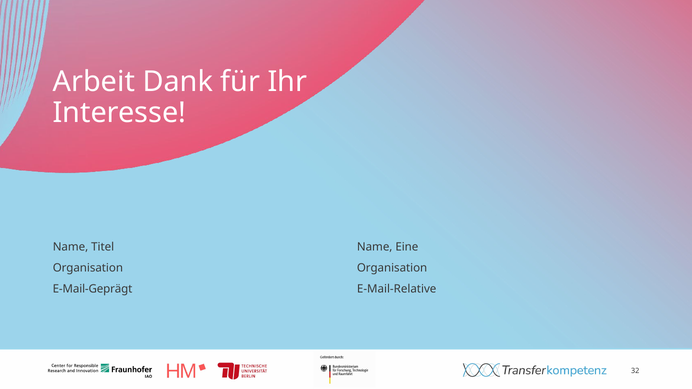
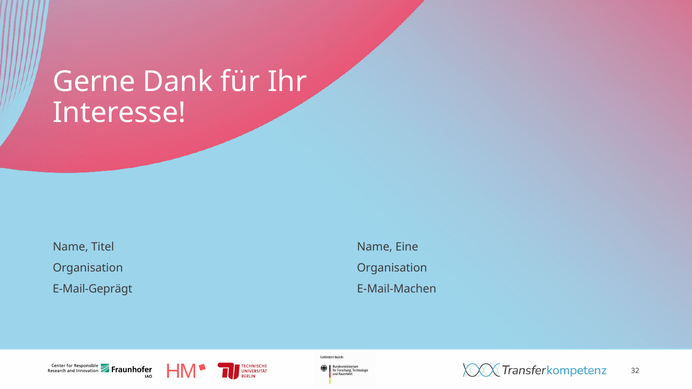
Arbeit: Arbeit -> Gerne
E-Mail-Relative: E-Mail-Relative -> E-Mail-Machen
